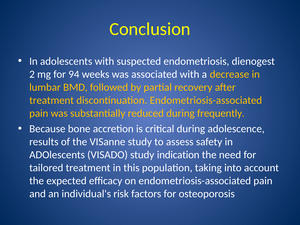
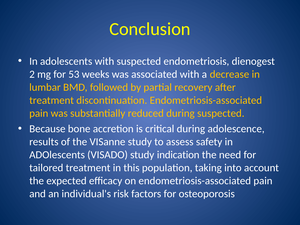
94: 94 -> 53
during frequently: frequently -> suspected
